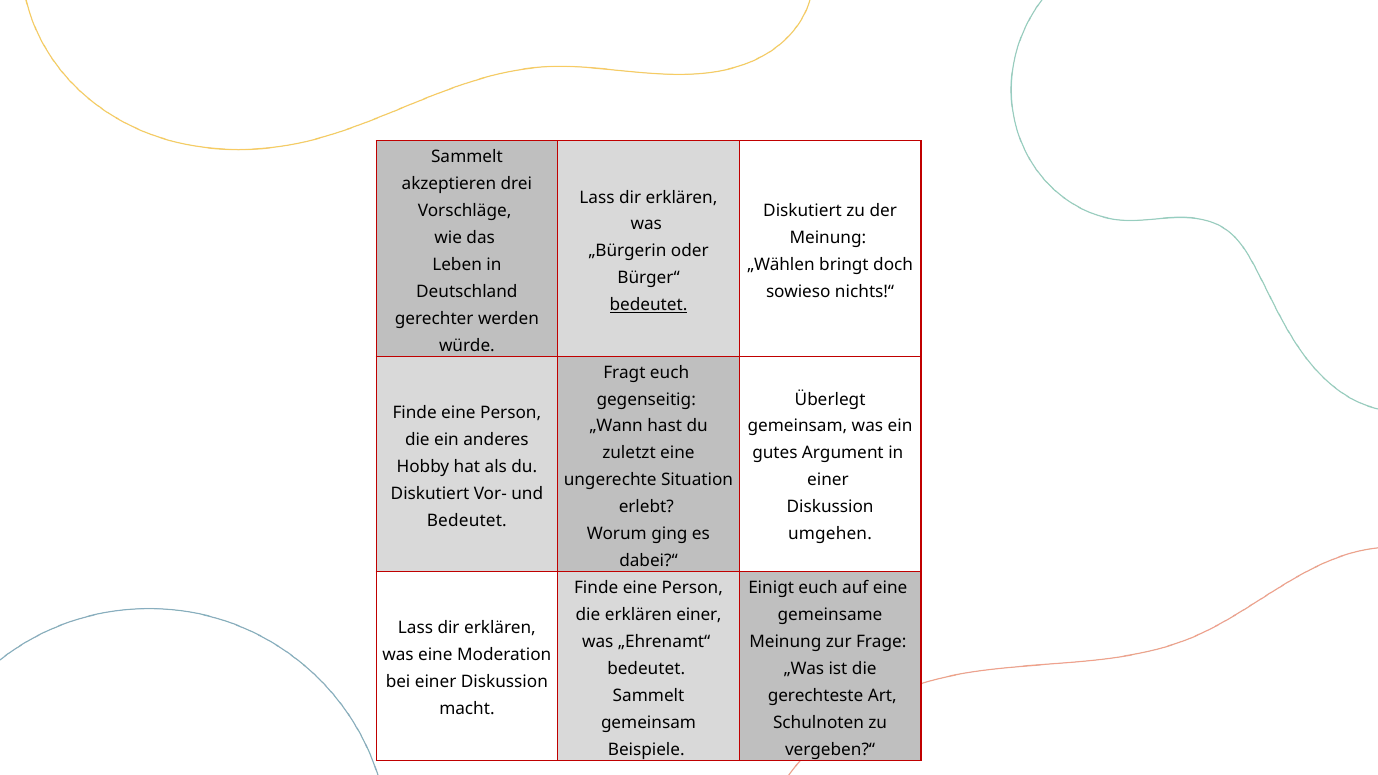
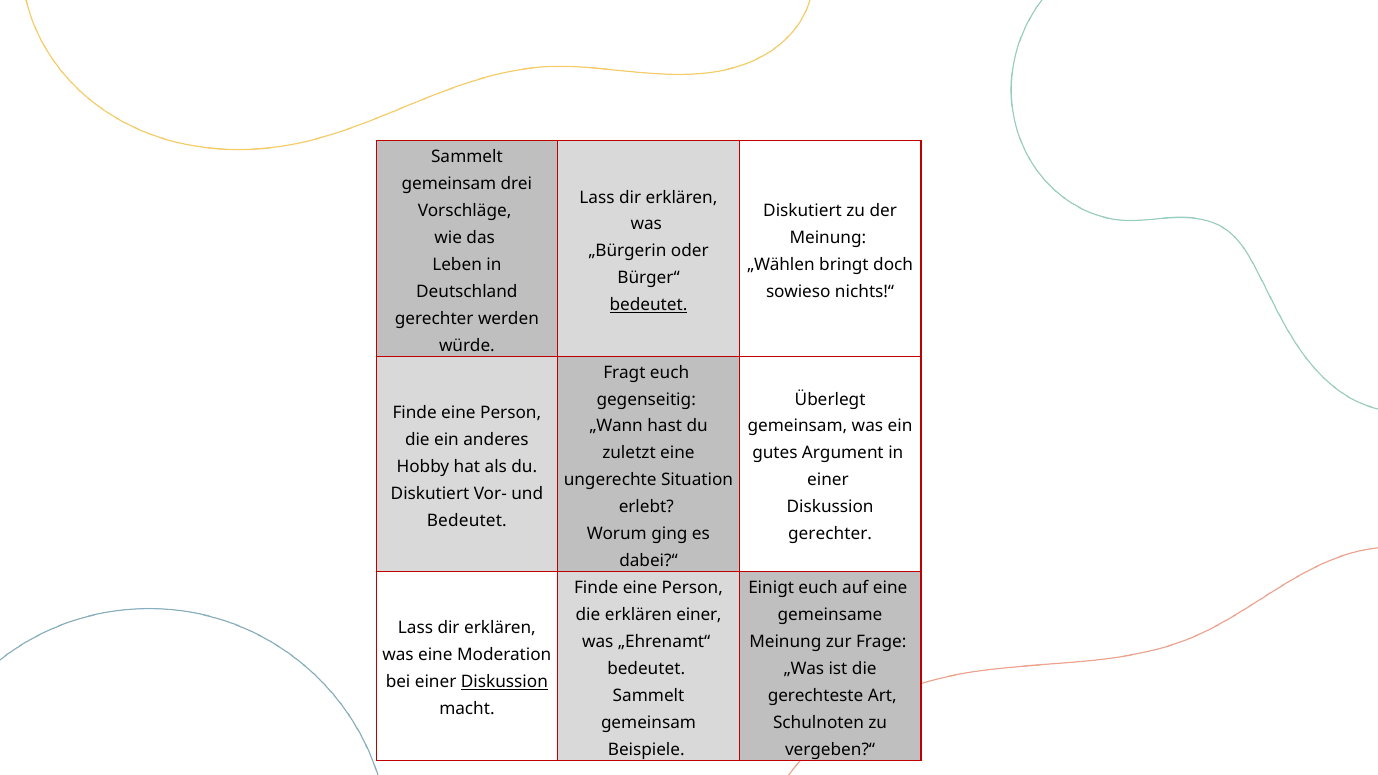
akzeptieren at (449, 184): akzeptieren -> gemeinsam
umgehen at (830, 534): umgehen -> gerechter
Diskussion at (504, 682) underline: none -> present
